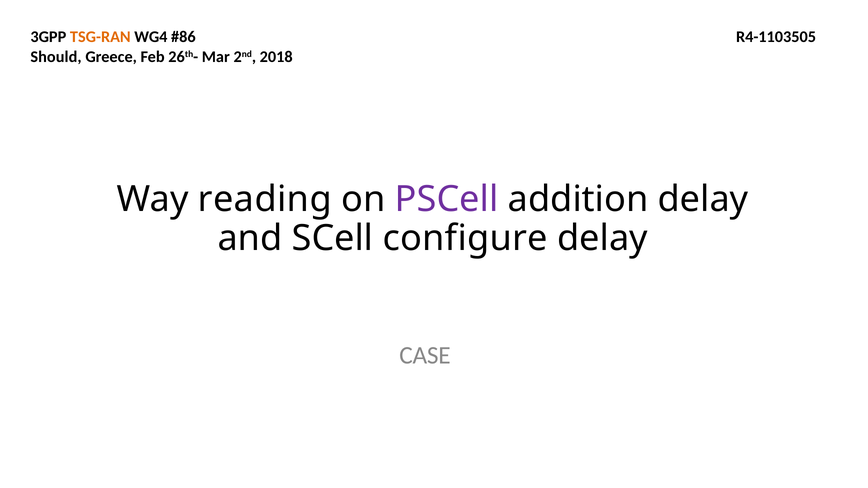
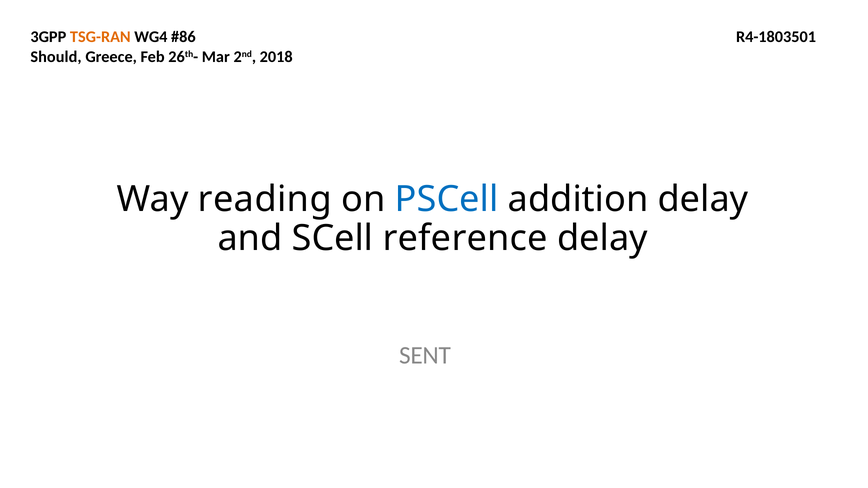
R4-1103505: R4-1103505 -> R4-1803501
PSCell colour: purple -> blue
configure: configure -> reference
CASE: CASE -> SENT
